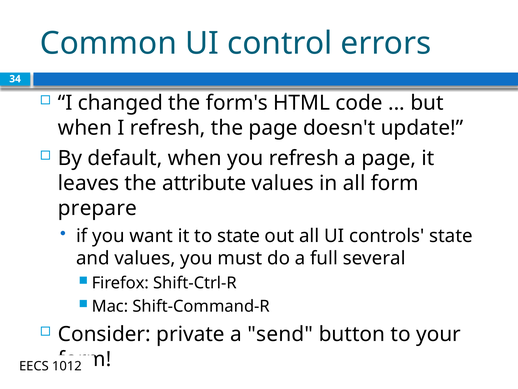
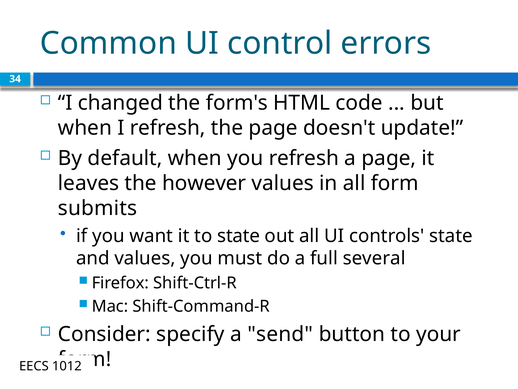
attribute: attribute -> however
prepare: prepare -> submits
private: private -> specify
